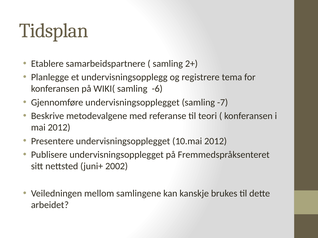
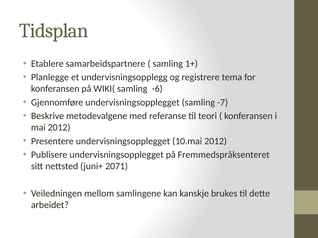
2+: 2+ -> 1+
2002: 2002 -> 2071
